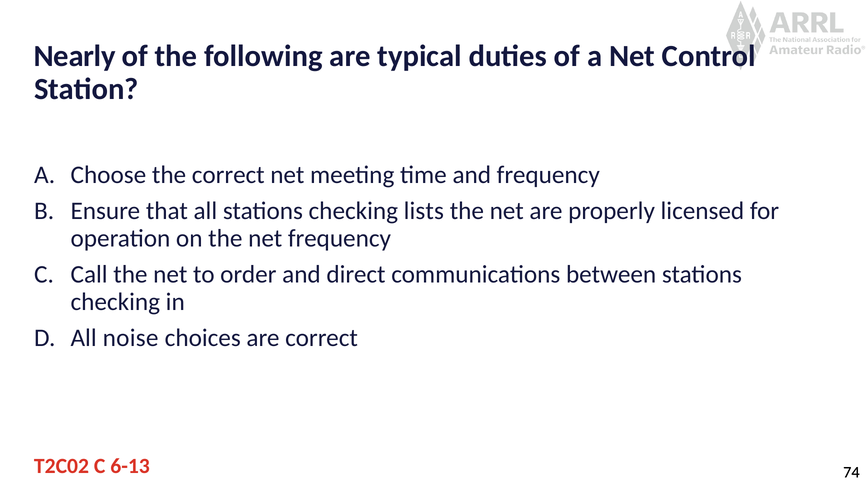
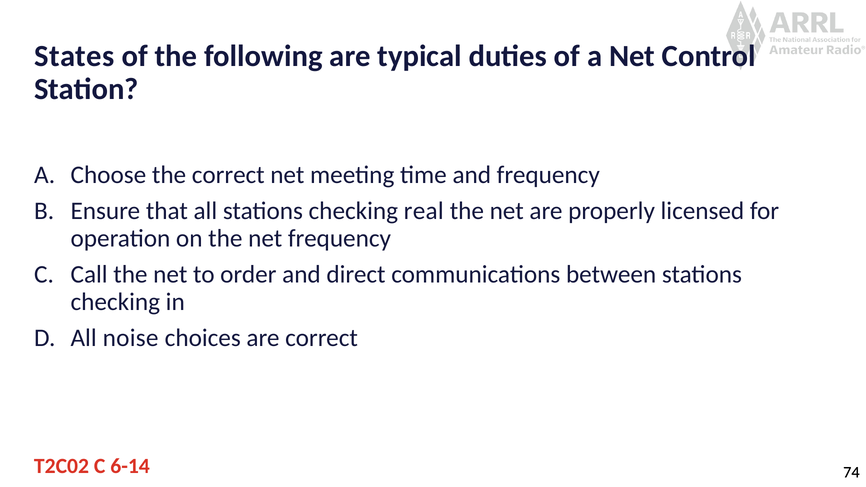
Nearly: Nearly -> States
lists: lists -> real
6-13: 6-13 -> 6-14
